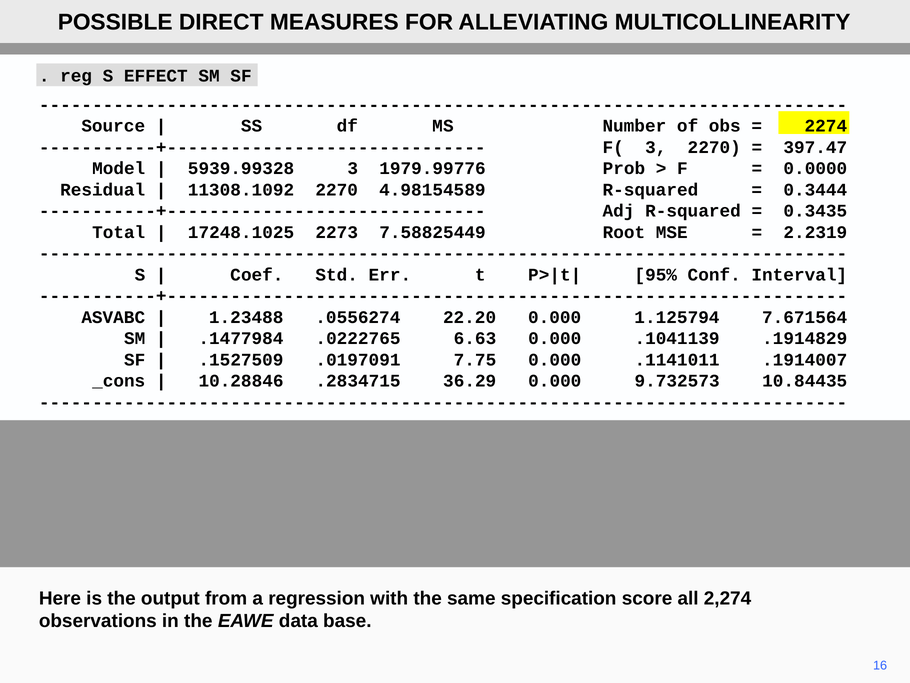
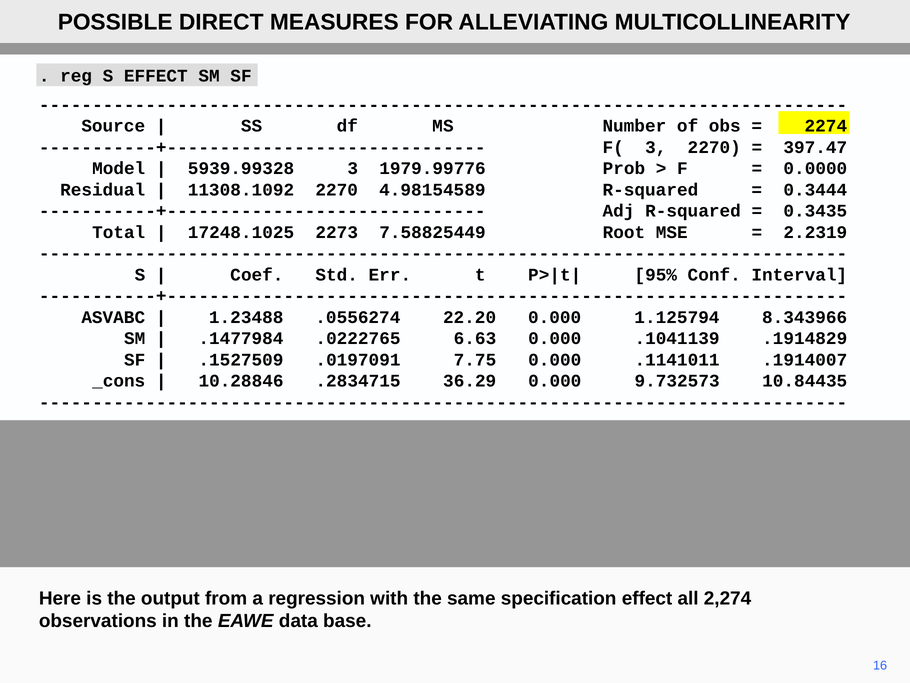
7.671564: 7.671564 -> 8.343966
specification score: score -> effect
